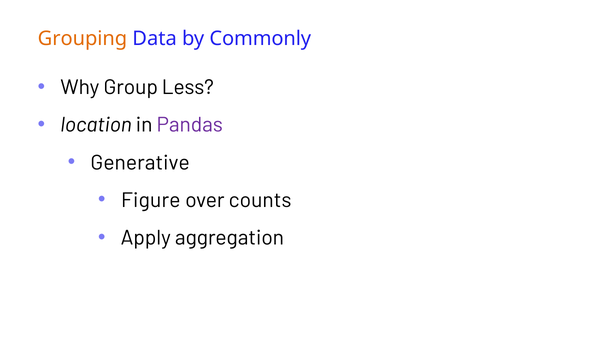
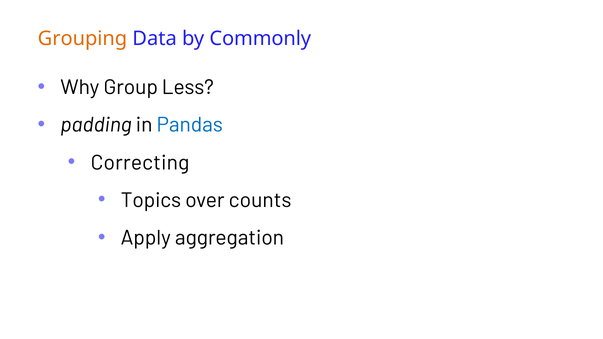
location: location -> padding
Pandas colour: purple -> blue
Generative: Generative -> Correcting
Figure: Figure -> Topics
